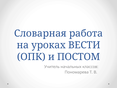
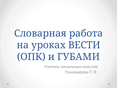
ПОСТОМ: ПОСТОМ -> ГУБАМИ
